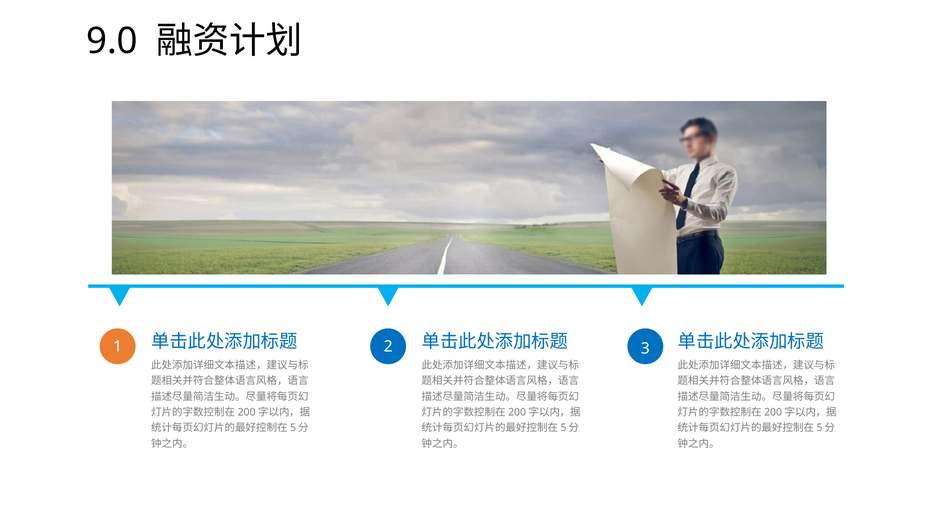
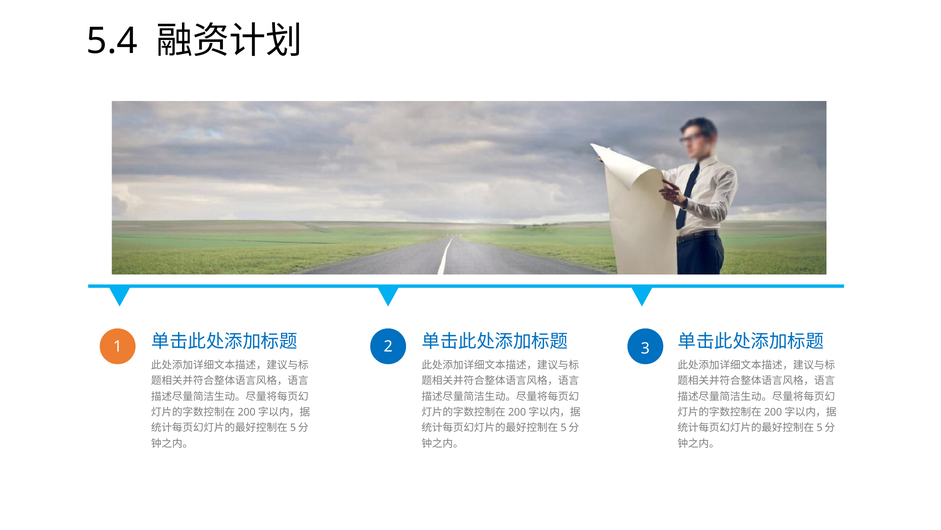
9.0: 9.0 -> 5.4
